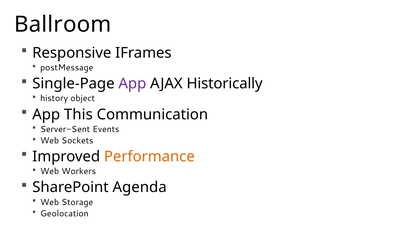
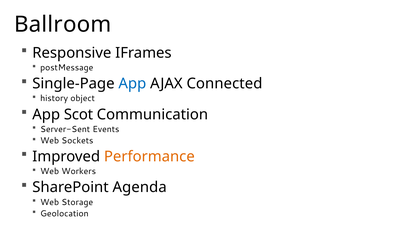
App at (132, 84) colour: purple -> blue
Historically: Historically -> Connected
This: This -> Scot
